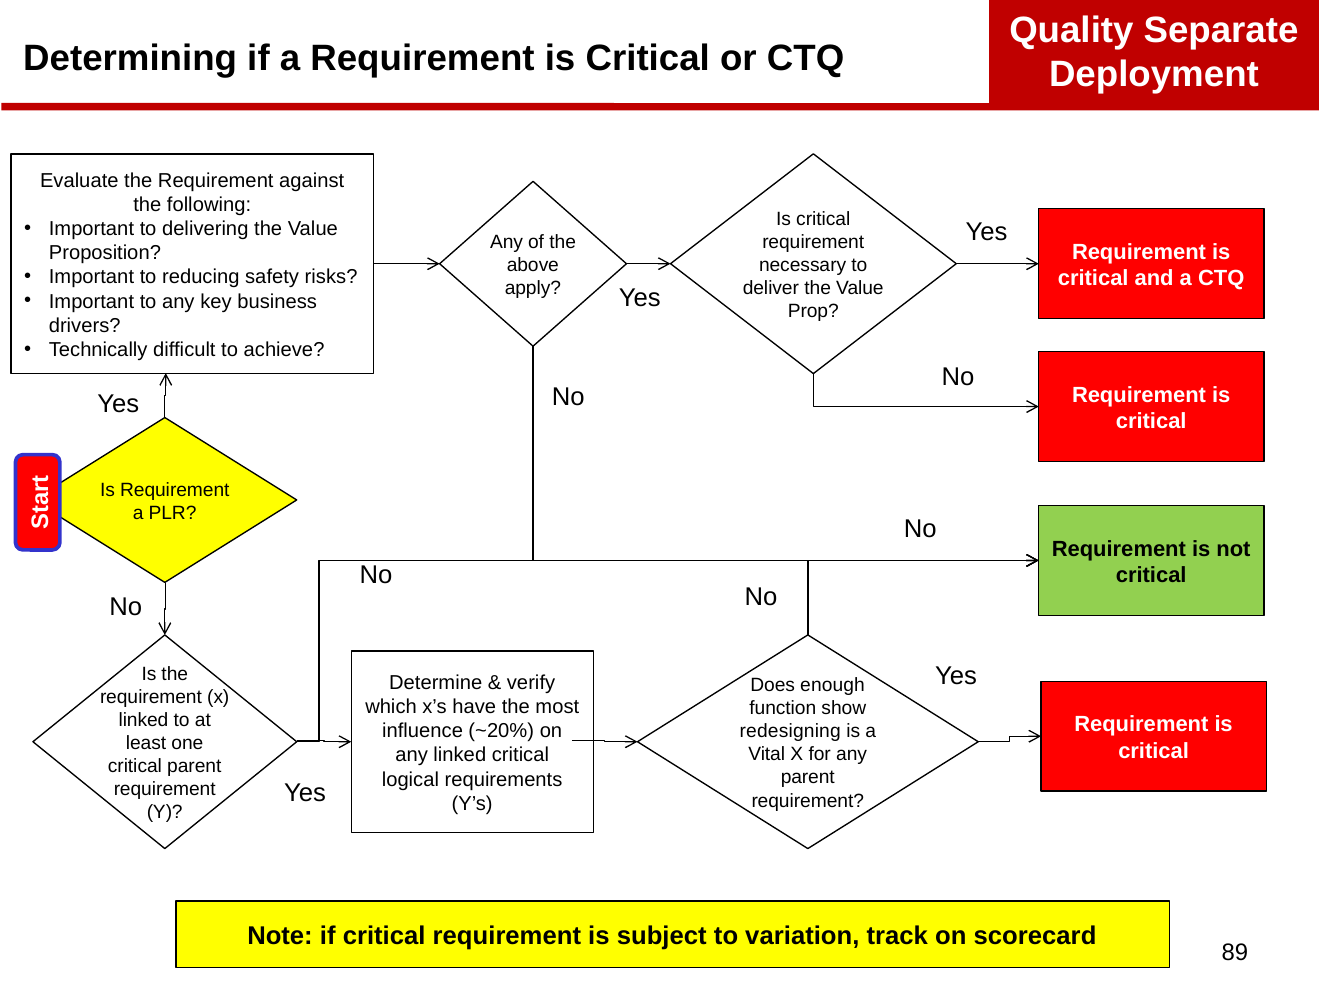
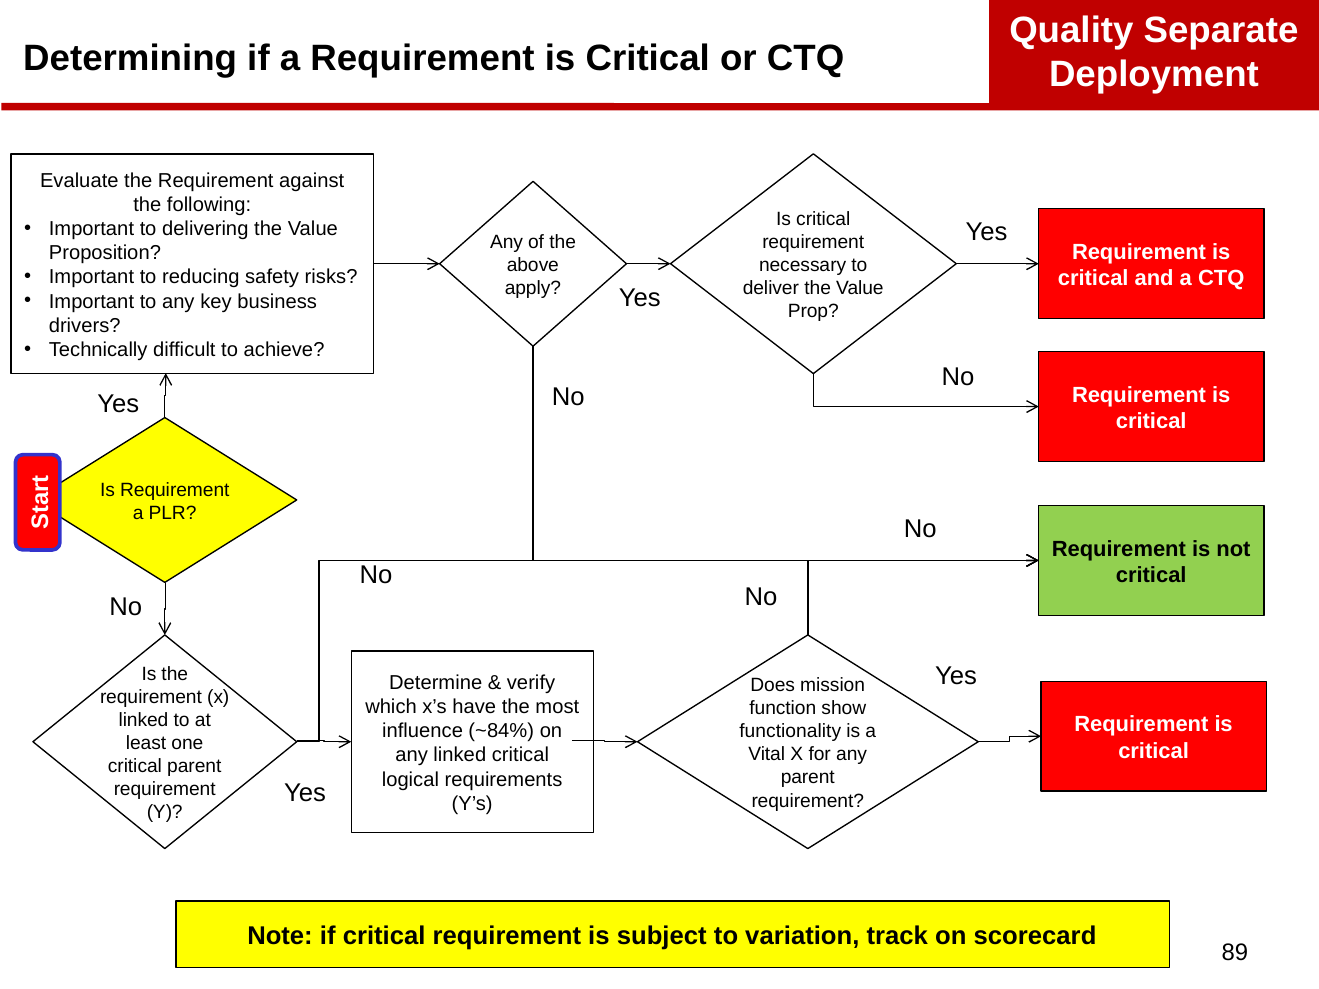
enough: enough -> mission
~20%: ~20% -> ~84%
redesigning: redesigning -> functionality
